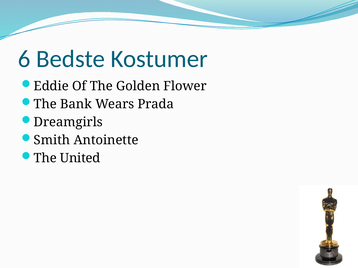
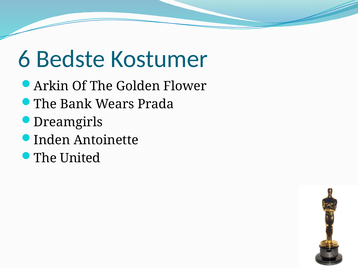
Eddie: Eddie -> Arkin
Smith: Smith -> Inden
